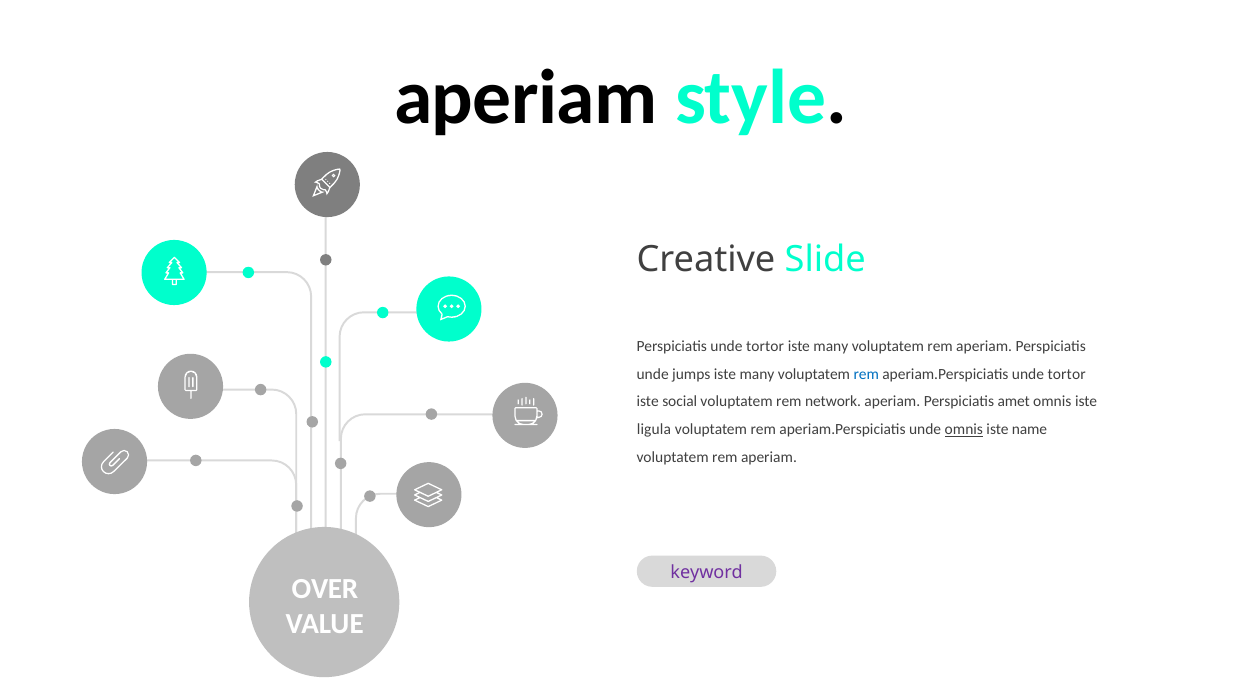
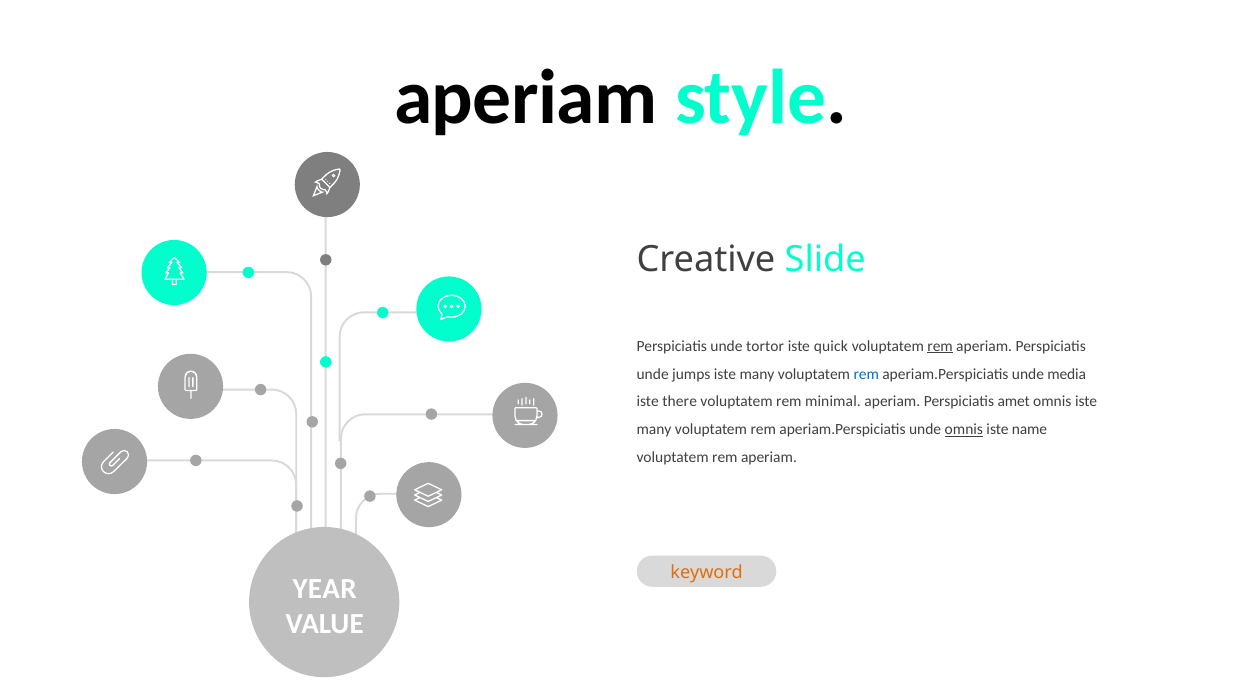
many at (831, 346): many -> quick
rem at (940, 346) underline: none -> present
aperiam.Perspiciatis unde tortor: tortor -> media
social: social -> there
network: network -> minimal
ligula at (654, 430): ligula -> many
keyword colour: purple -> orange
OVER: OVER -> YEAR
